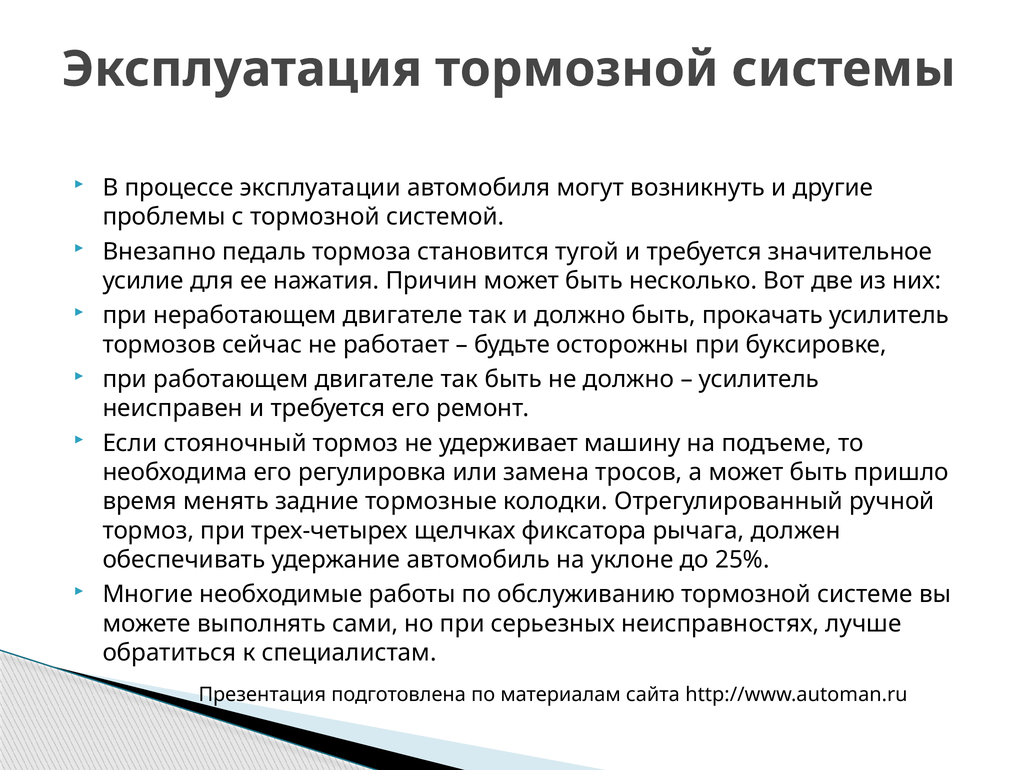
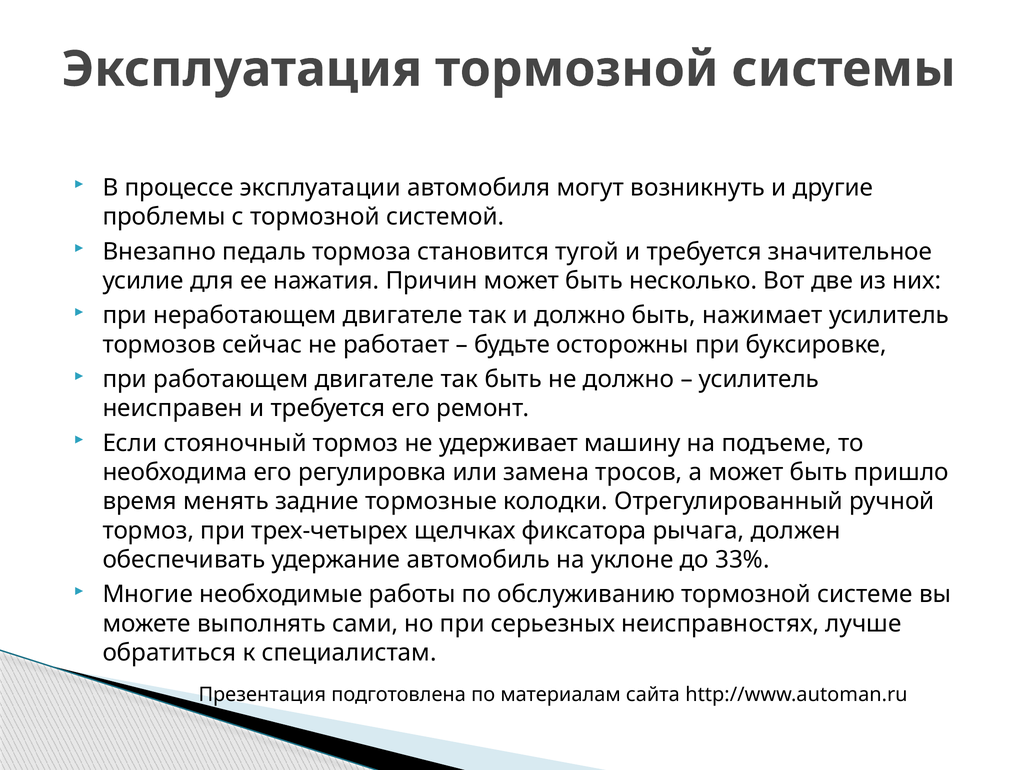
прокачать: прокачать -> нажимает
25%: 25% -> 33%
